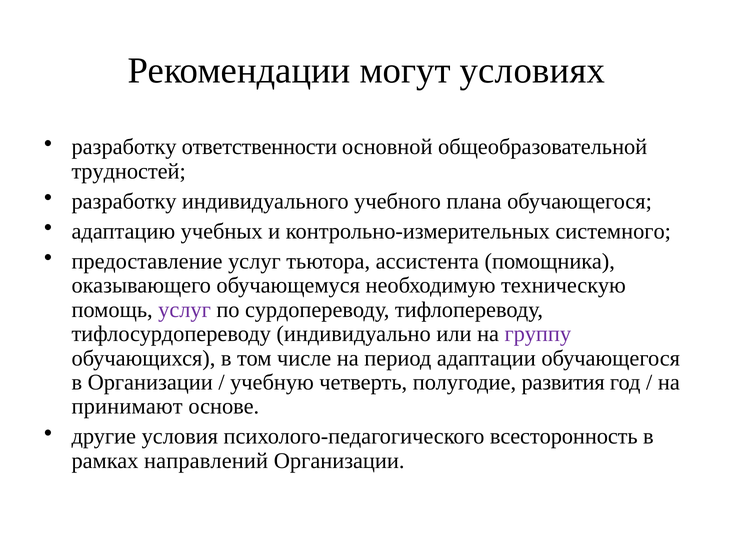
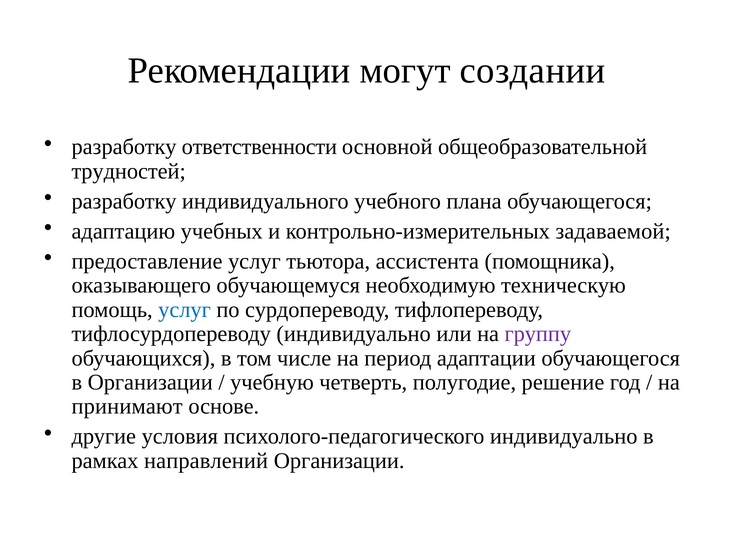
условиях: условиях -> создании
системного: системного -> задаваемой
услуг at (185, 310) colour: purple -> blue
развития: развития -> решение
психолого-педагогического всесторонность: всесторонность -> индивидуально
